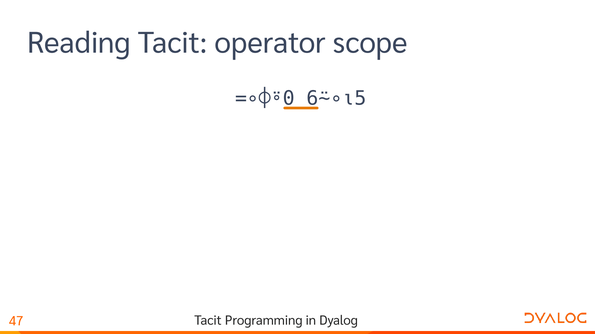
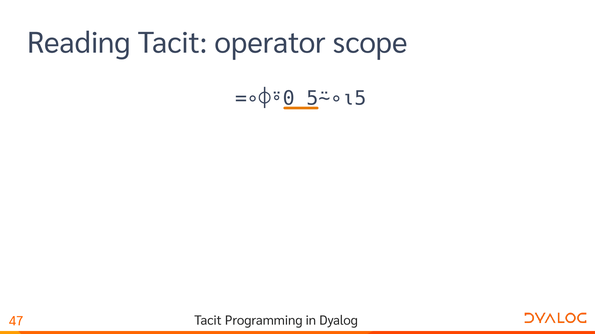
6⍨∘⍳5: 6⍨∘⍳5 -> 5⍨∘⍳5
